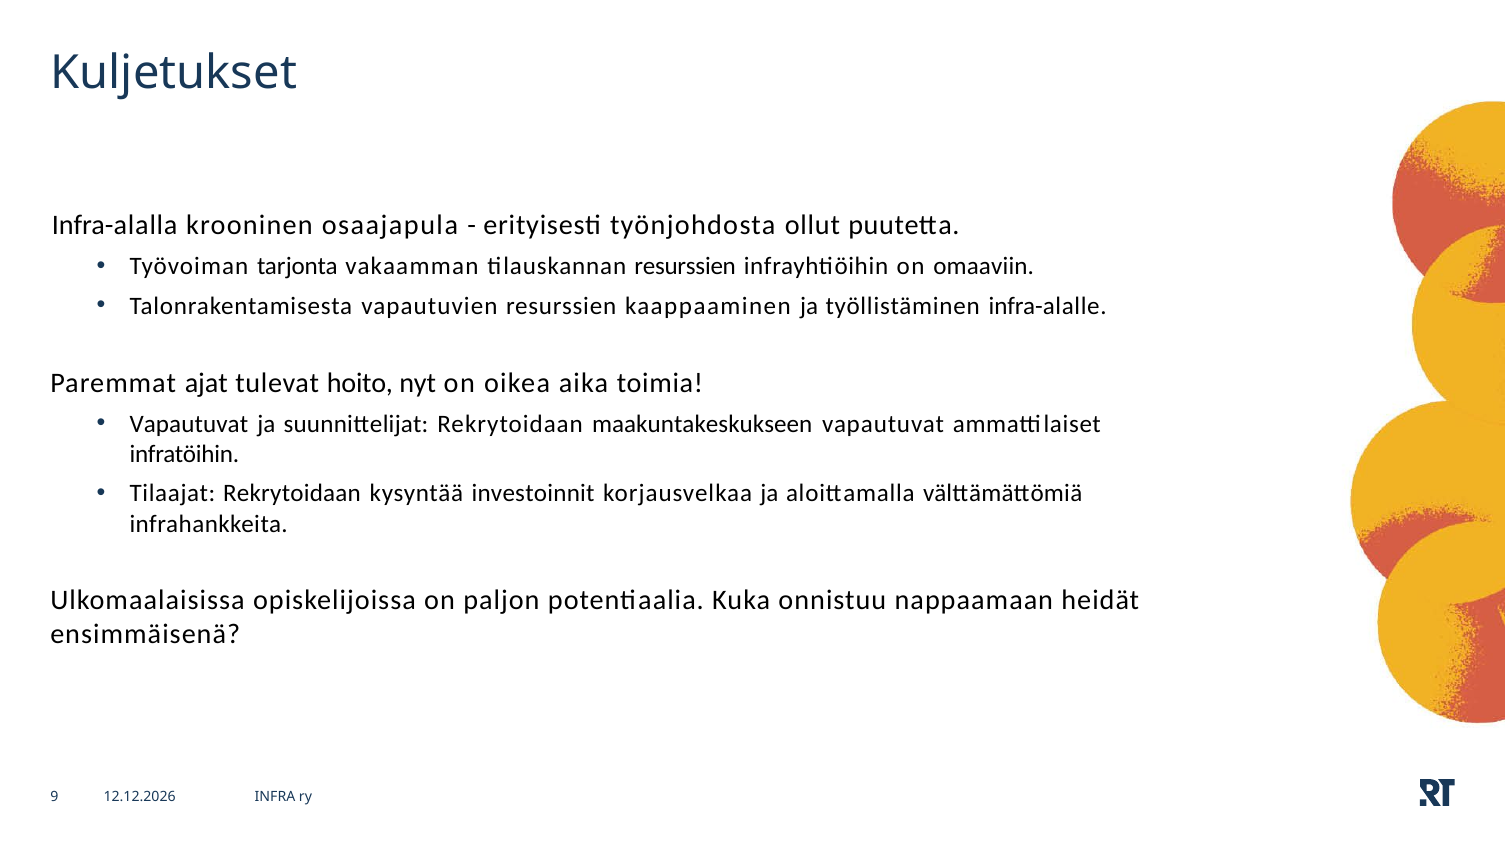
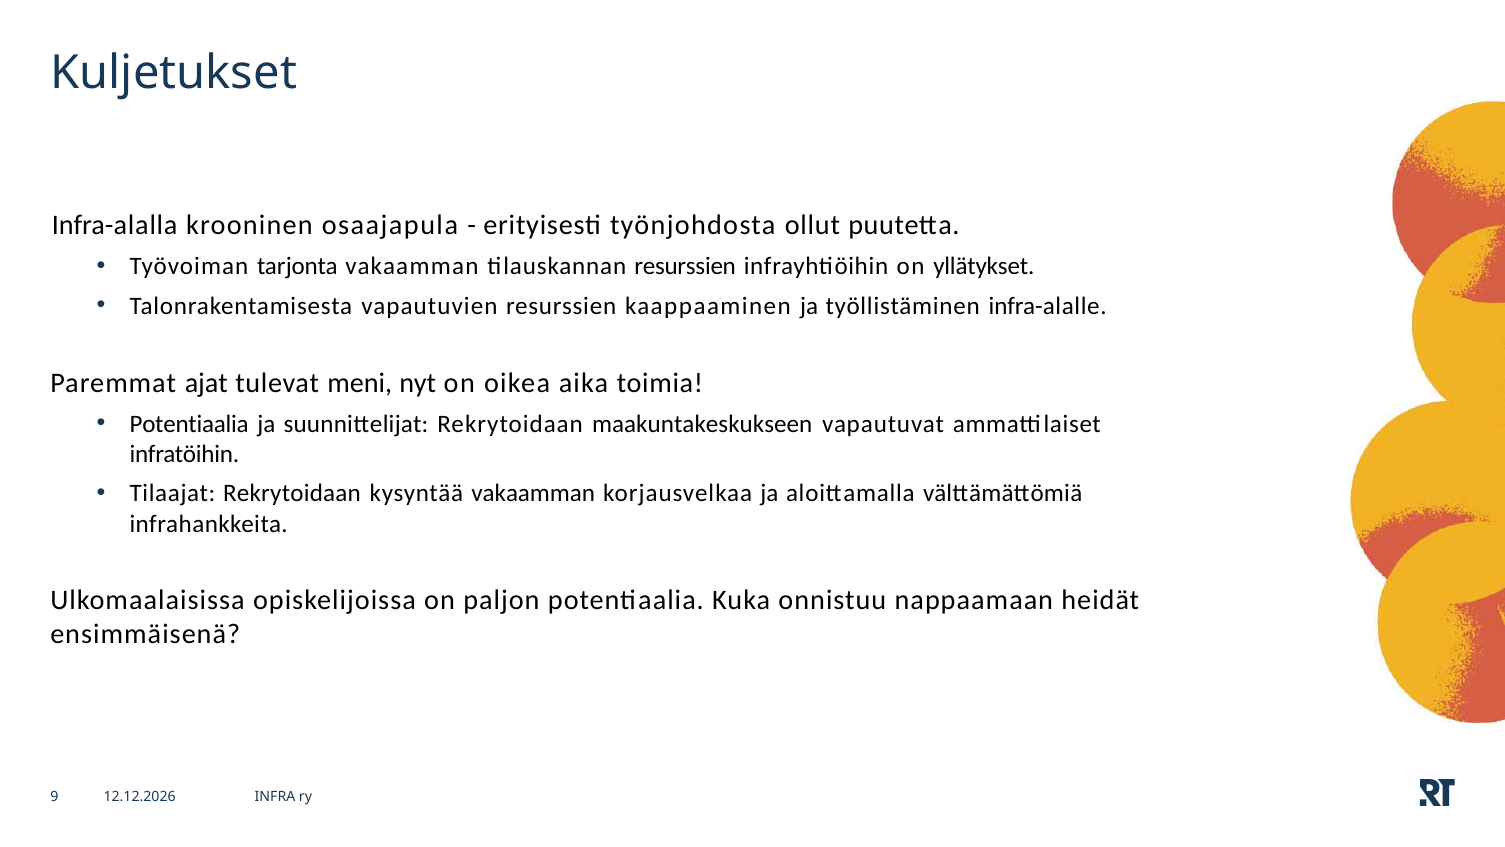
omaaviin: omaaviin -> yllätykset
hoito: hoito -> meni
Vapautuvat at (189, 424): Vapautuvat -> Potentiaalia
kysyntää investoinnit: investoinnit -> vakaamman
